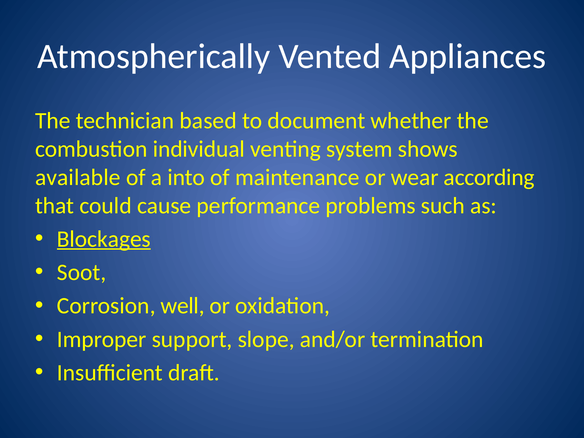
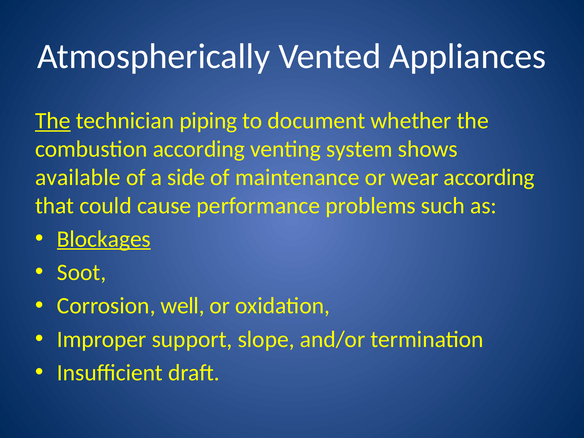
The at (53, 121) underline: none -> present
based: based -> piping
combustion individual: individual -> according
into: into -> side
